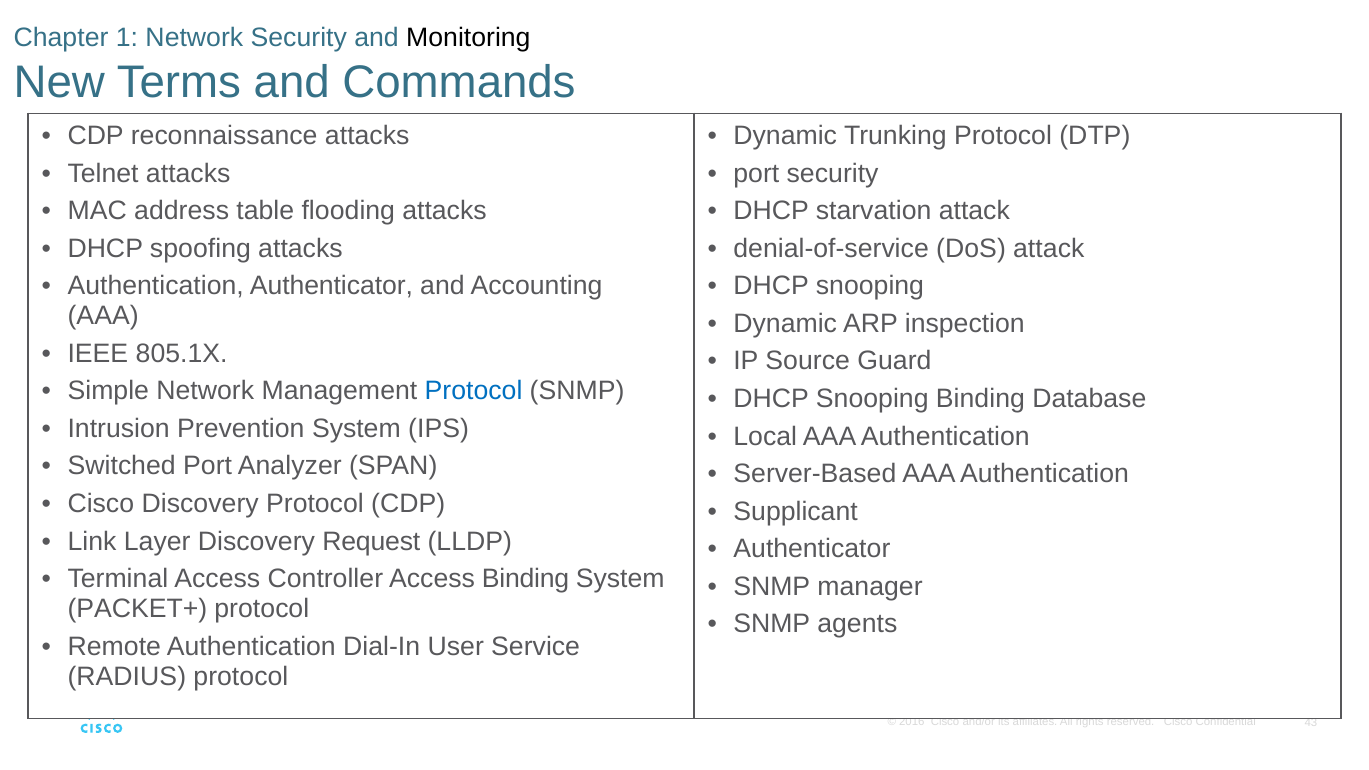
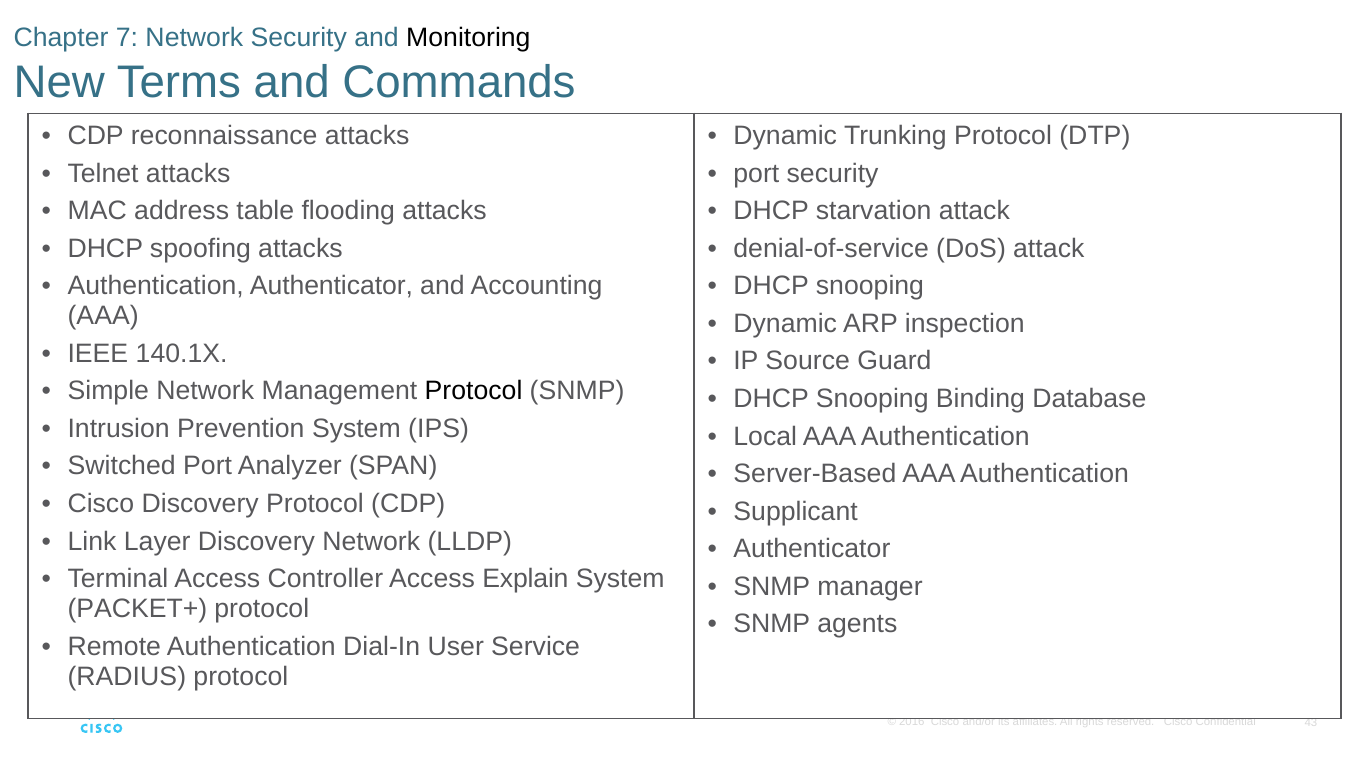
1: 1 -> 7
805.1X: 805.1X -> 140.1X
Protocol at (474, 391) colour: blue -> black
Discovery Request: Request -> Network
Access Binding: Binding -> Explain
